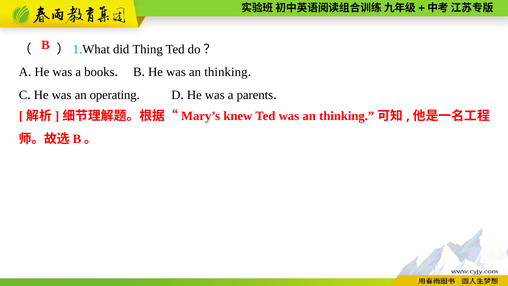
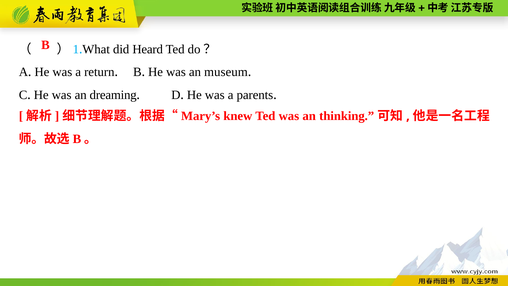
Thing: Thing -> Heard
books: books -> return
He was an thinking: thinking -> museum
operating: operating -> dreaming
